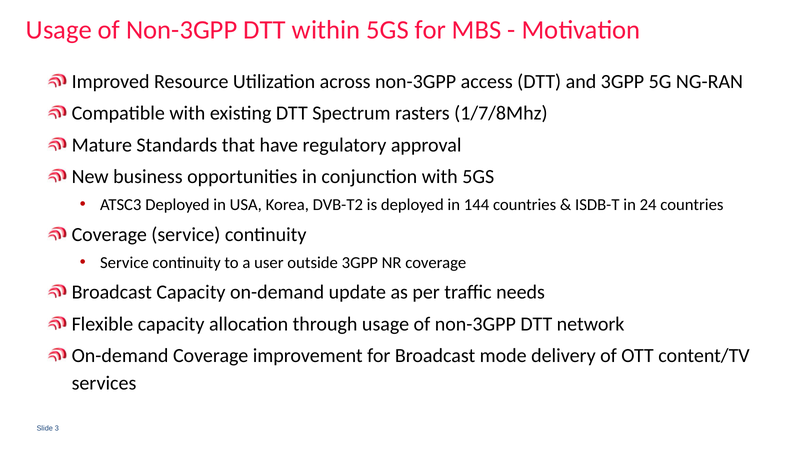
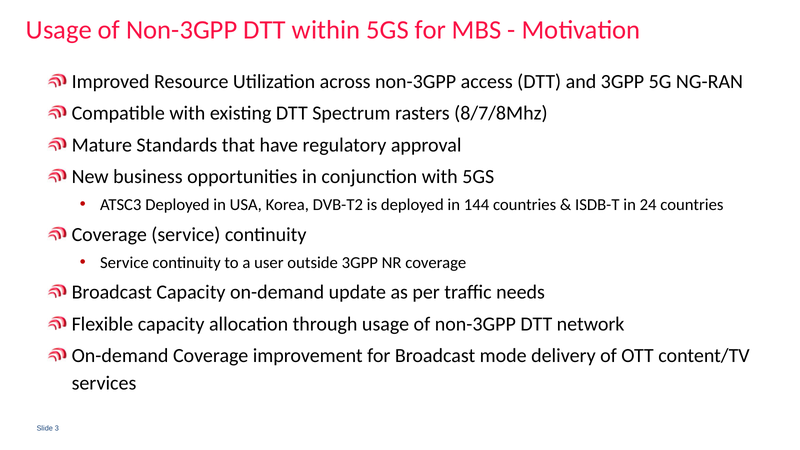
1/7/8Mhz: 1/7/8Mhz -> 8/7/8Mhz
